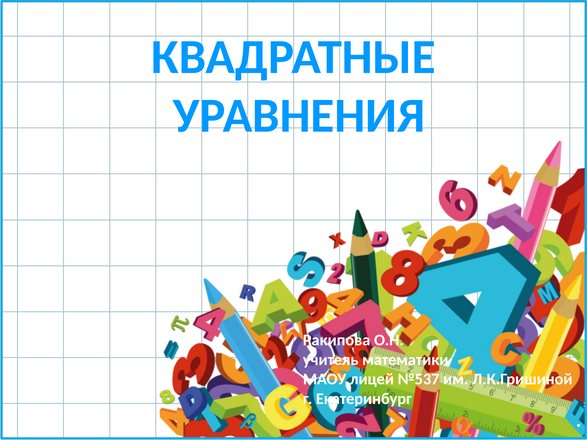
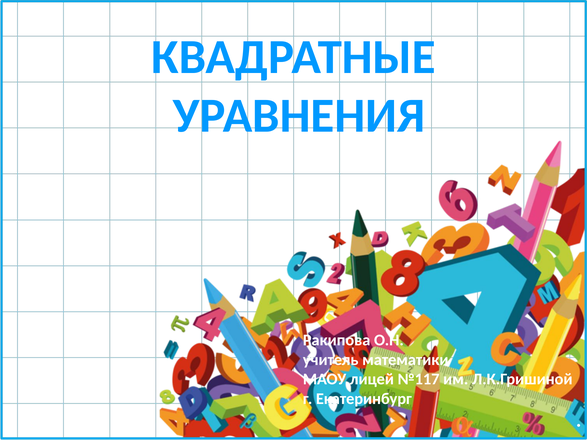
№537: №537 -> №117
